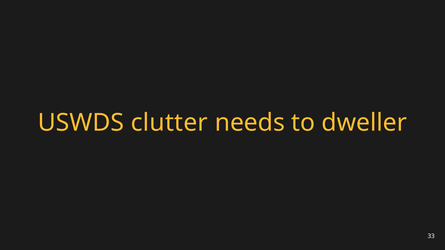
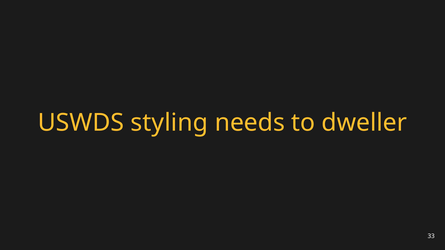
clutter: clutter -> styling
